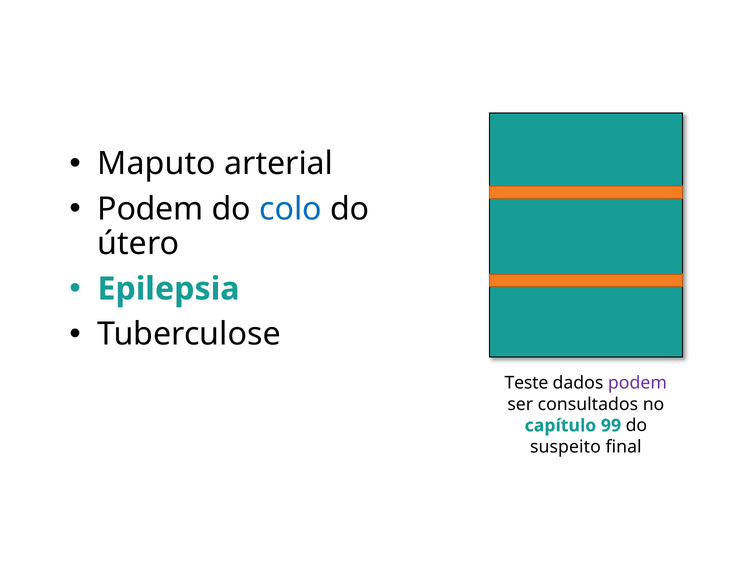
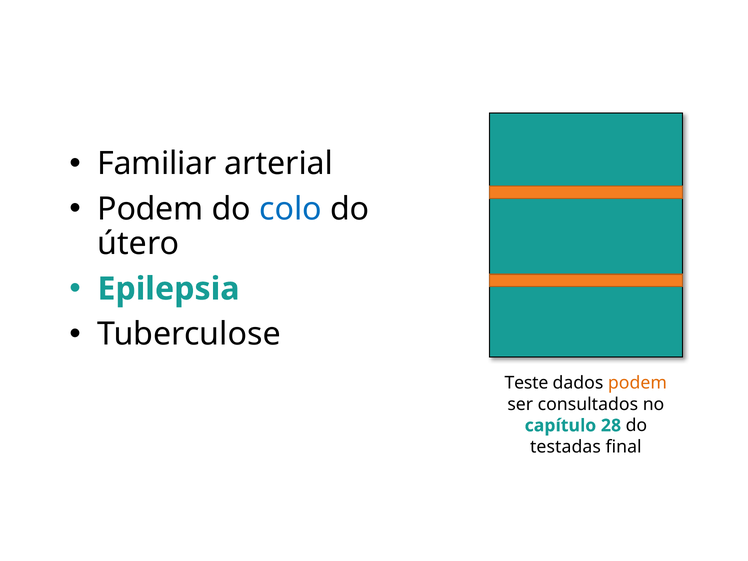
Maputo: Maputo -> Familiar
podem at (637, 383) colour: purple -> orange
99: 99 -> 28
suspeito: suspeito -> testadas
